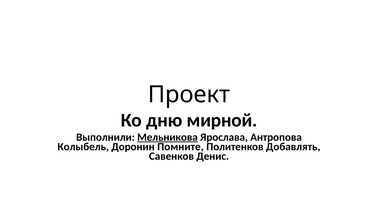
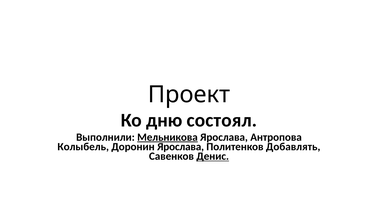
мирной: мирной -> состоял
Доронин Помните: Помните -> Ярослава
Денис underline: none -> present
